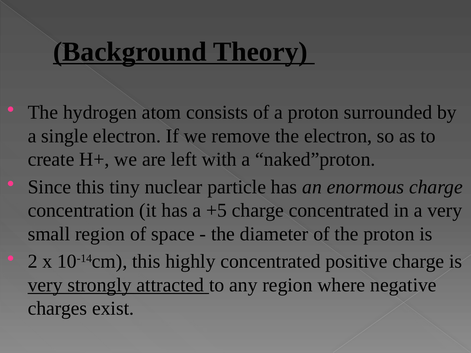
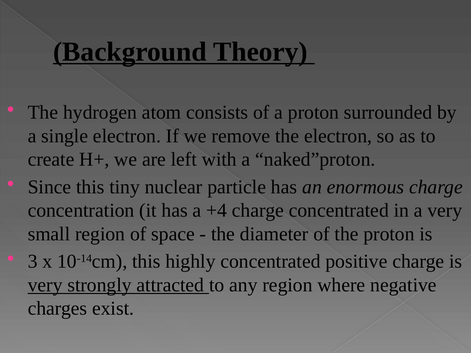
+5: +5 -> +4
2: 2 -> 3
